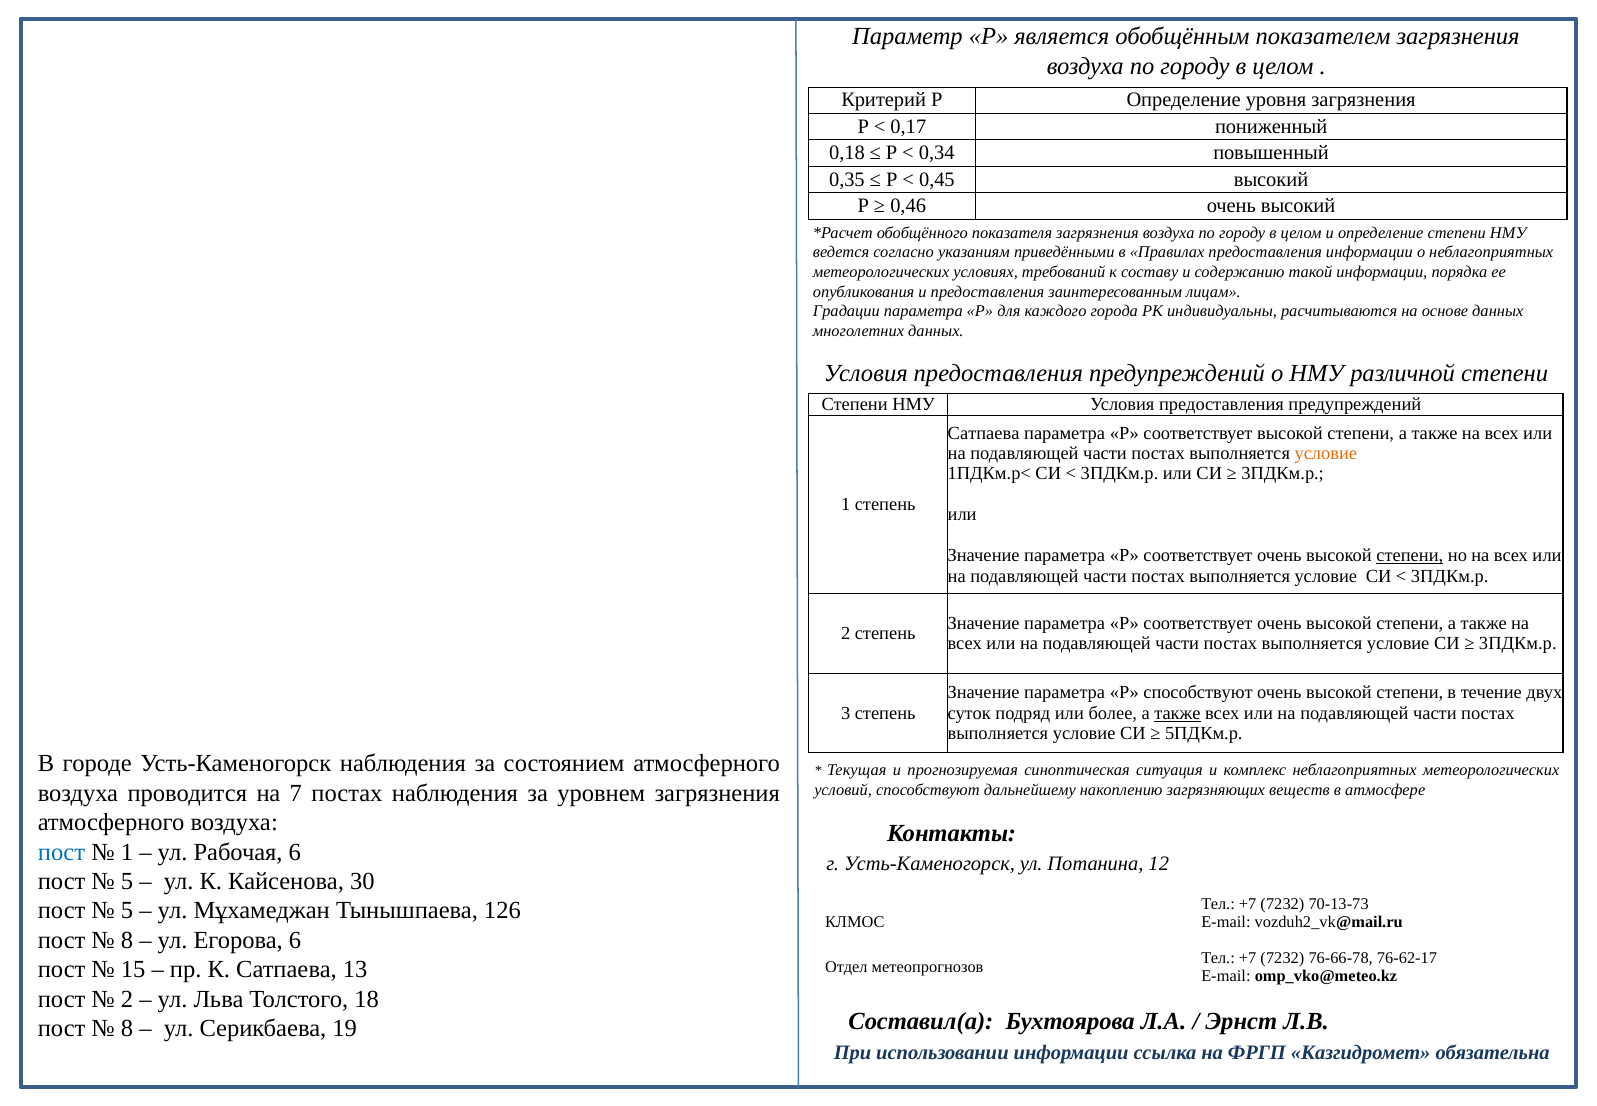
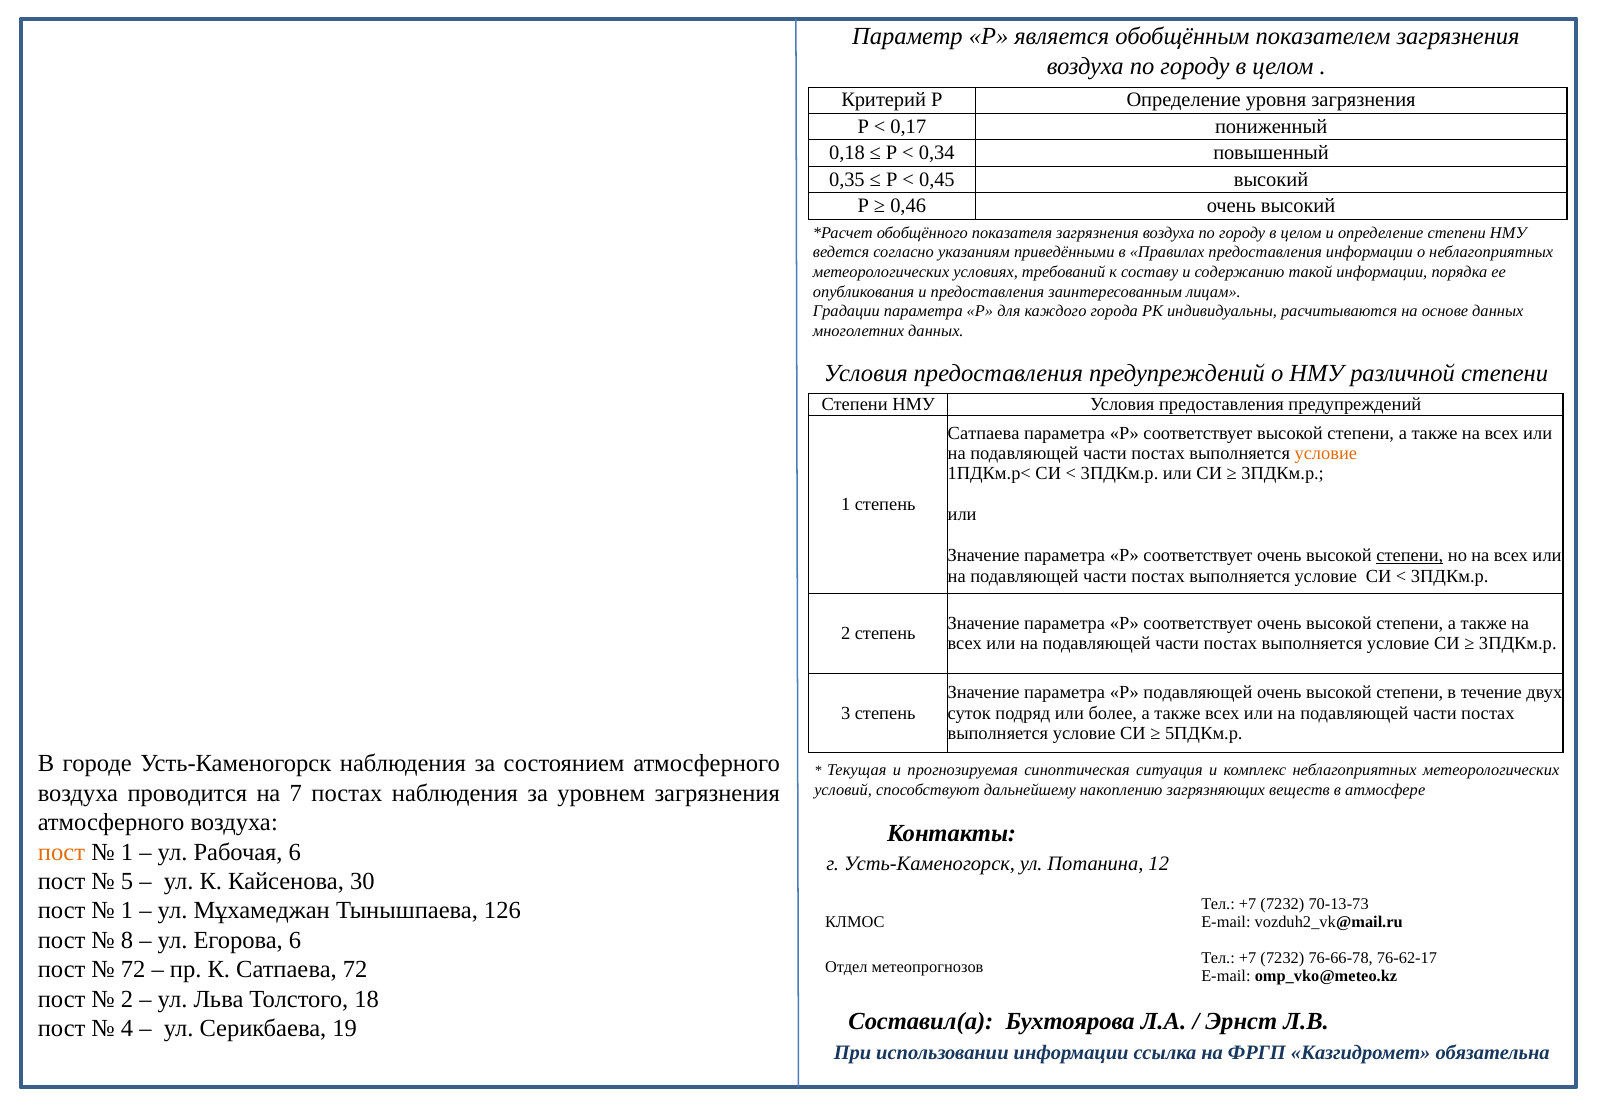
Р способствуют: способствуют -> подавляющей
также at (1177, 713) underline: present -> none
пост at (61, 852) colour: blue -> orange
5 at (127, 911): 5 -> 1
15 at (133, 970): 15 -> 72
Сатпаева 13: 13 -> 72
8 at (127, 1028): 8 -> 4
